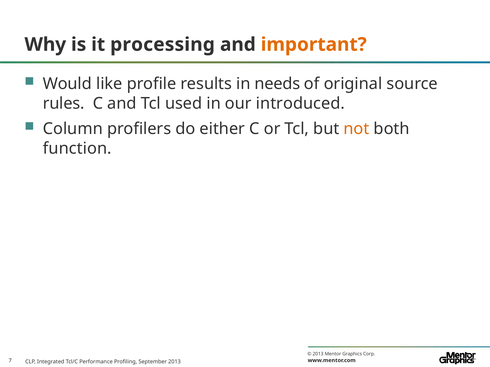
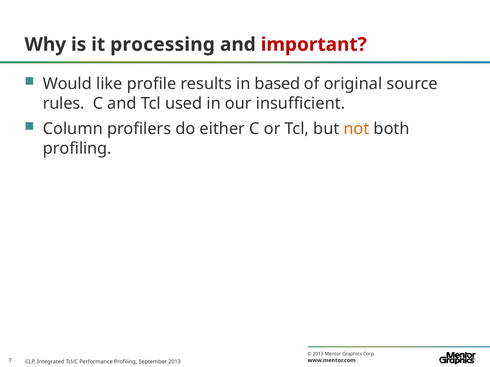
important colour: orange -> red
needs: needs -> based
introduced: introduced -> insufficient
function at (77, 149): function -> profiling
